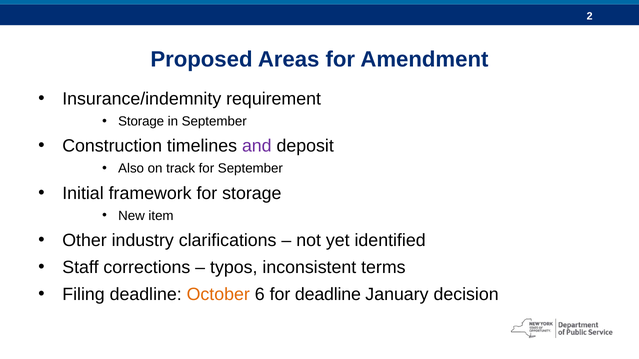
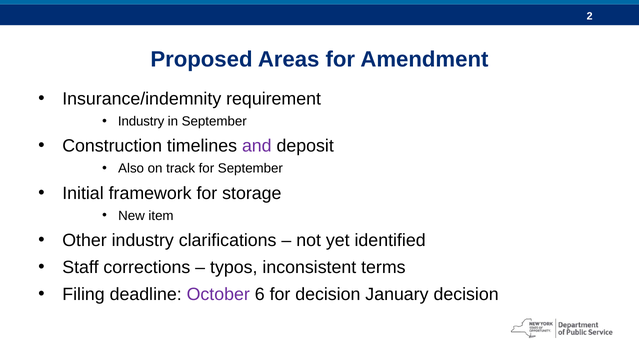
Storage at (141, 122): Storage -> Industry
October colour: orange -> purple
for deadline: deadline -> decision
